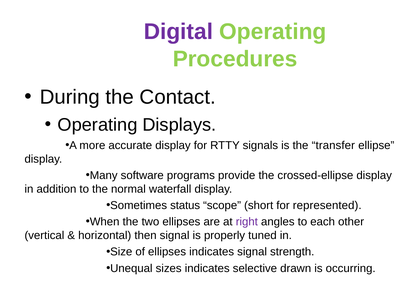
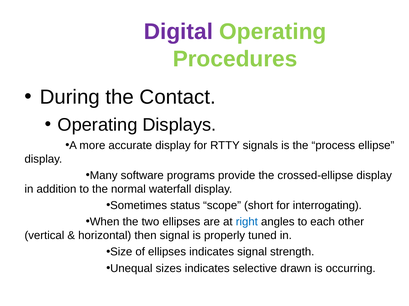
transfer: transfer -> process
represented: represented -> interrogating
right colour: purple -> blue
